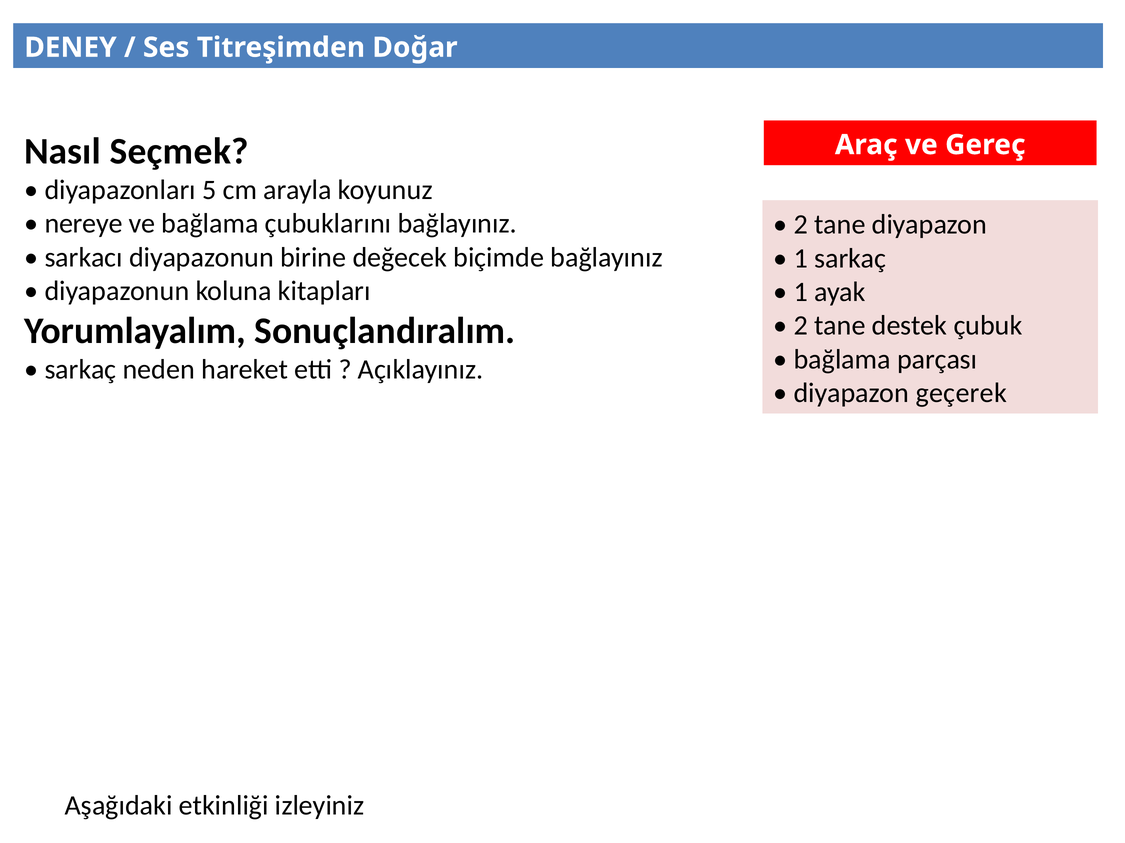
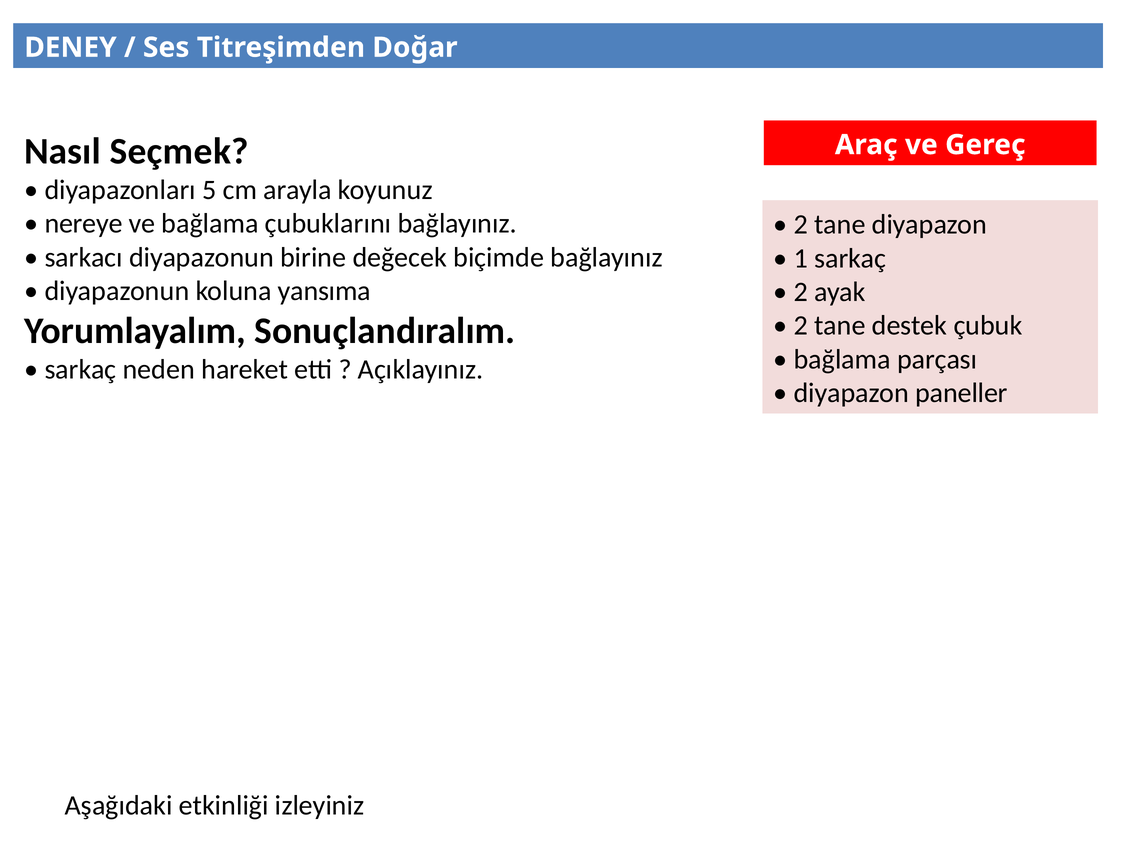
kitapları: kitapları -> yansıma
1 at (801, 292): 1 -> 2
geçerek: geçerek -> paneller
